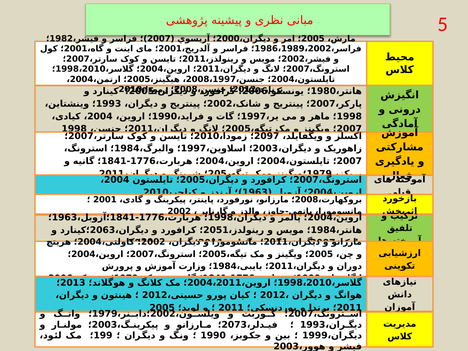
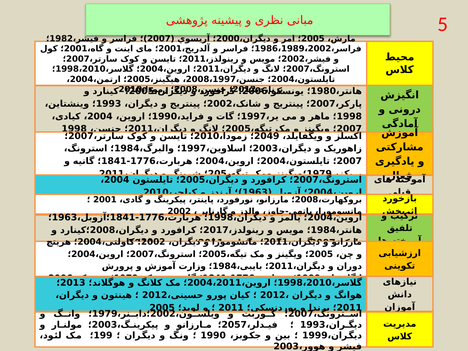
2097: 2097 -> 2049
2063 at (103, 230): 2063 -> 2008
2051: 2051 -> 2017
2073: 2073 -> 2057
